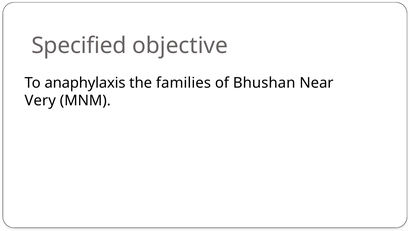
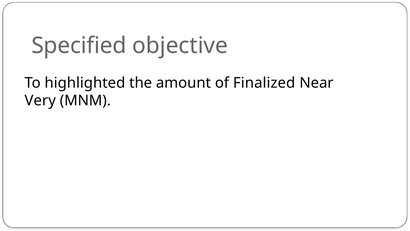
anaphylaxis: anaphylaxis -> highlighted
families: families -> amount
Bhushan: Bhushan -> Finalized
